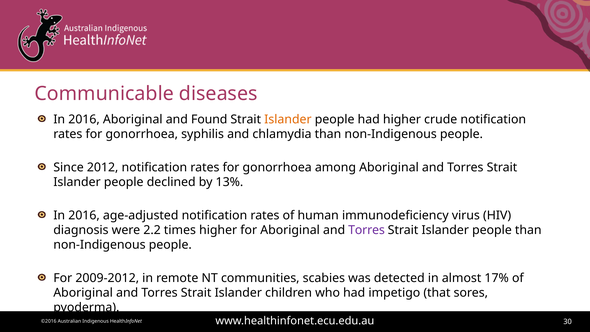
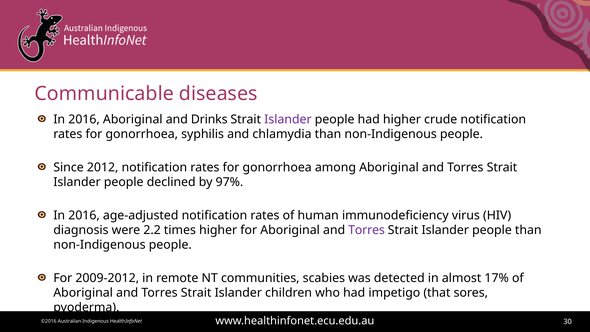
Found: Found -> Drinks
Islander at (288, 119) colour: orange -> purple
13%: 13% -> 97%
